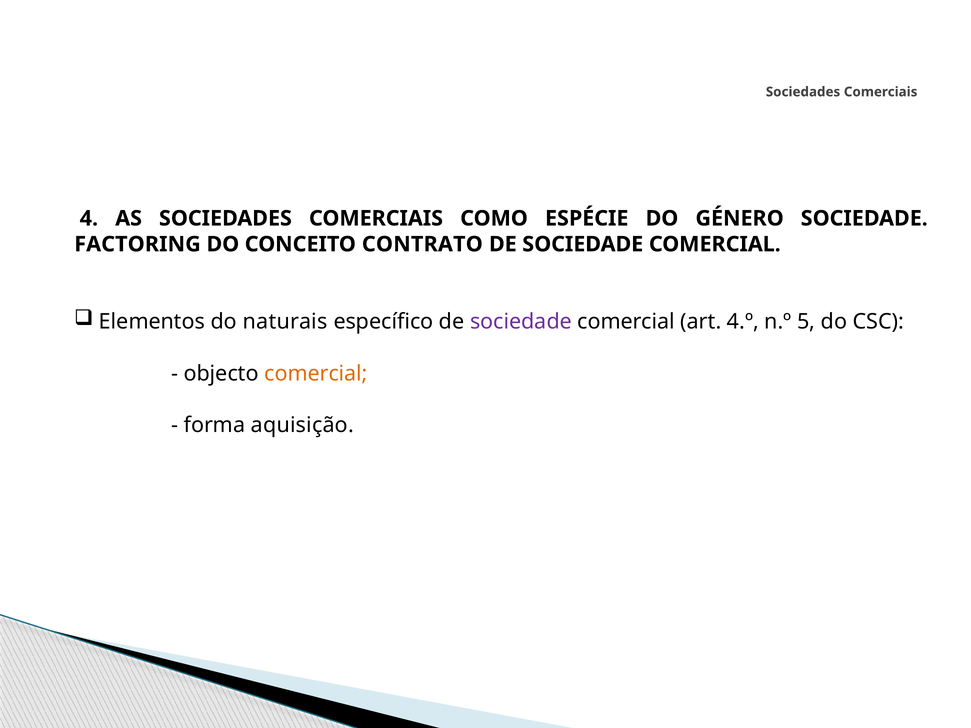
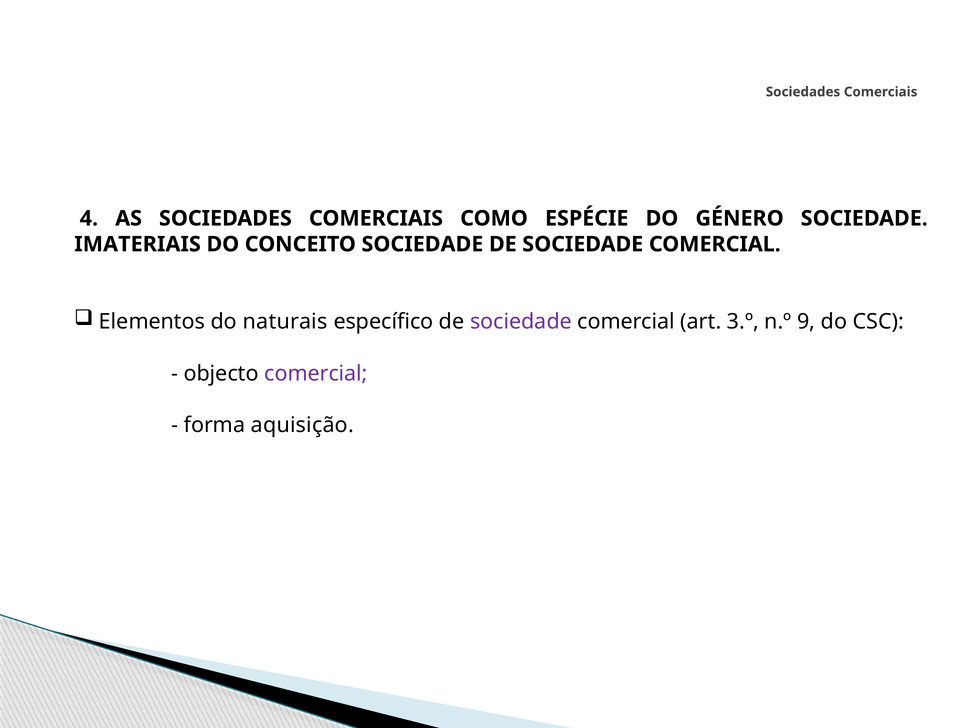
FACTORING: FACTORING -> IMATERIAIS
CONCEITO CONTRATO: CONTRATO -> SOCIEDADE
4.º: 4.º -> 3.º
5: 5 -> 9
comercial at (316, 374) colour: orange -> purple
